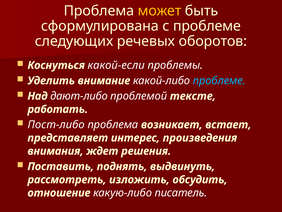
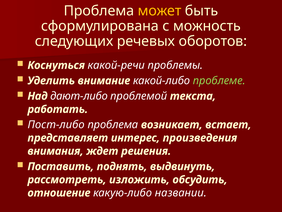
с проблеме: проблеме -> можность
какой-если: какой-если -> какой-речи
проблеме at (219, 81) colour: light blue -> light green
тексте: тексте -> текста
писатель: писатель -> названии
